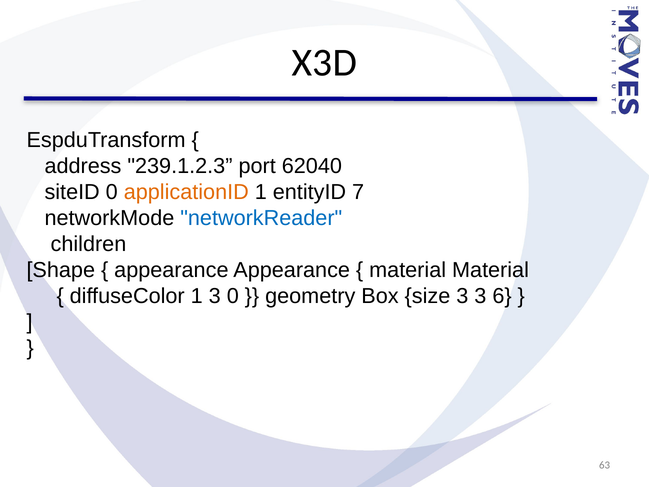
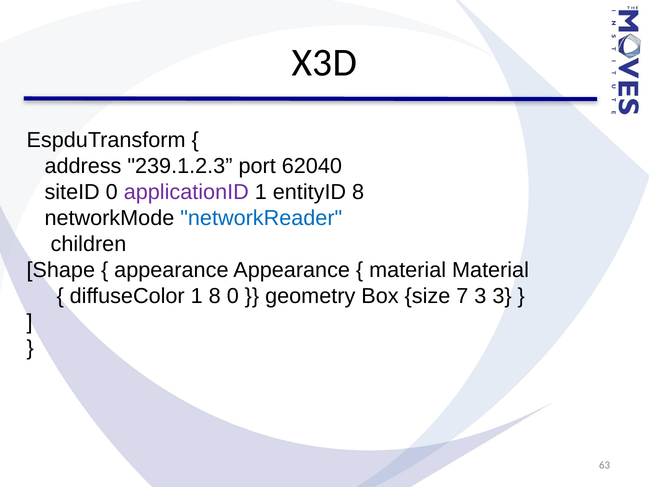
applicationID colour: orange -> purple
entityID 7: 7 -> 8
1 3: 3 -> 8
size 3: 3 -> 7
3 6: 6 -> 3
